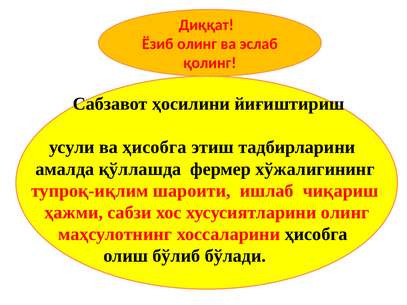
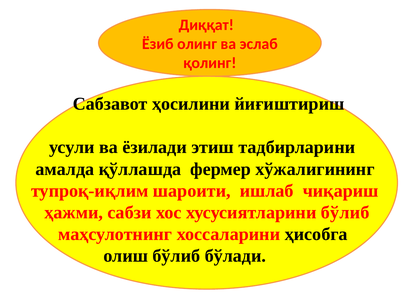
ва ҳисобга: ҳисобга -> ёзилади
хусусиятларини олинг: олинг -> бўлиб
